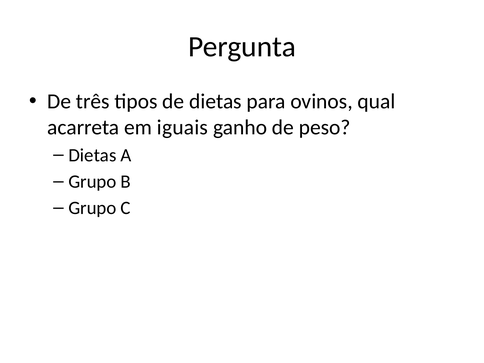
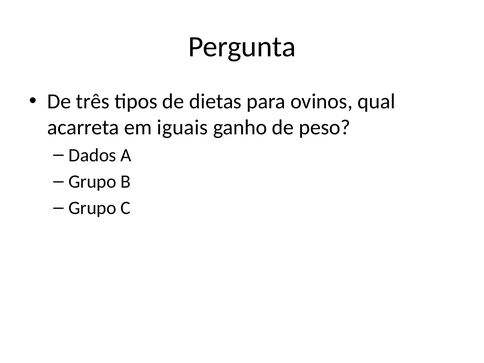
Dietas at (92, 155): Dietas -> Dados
